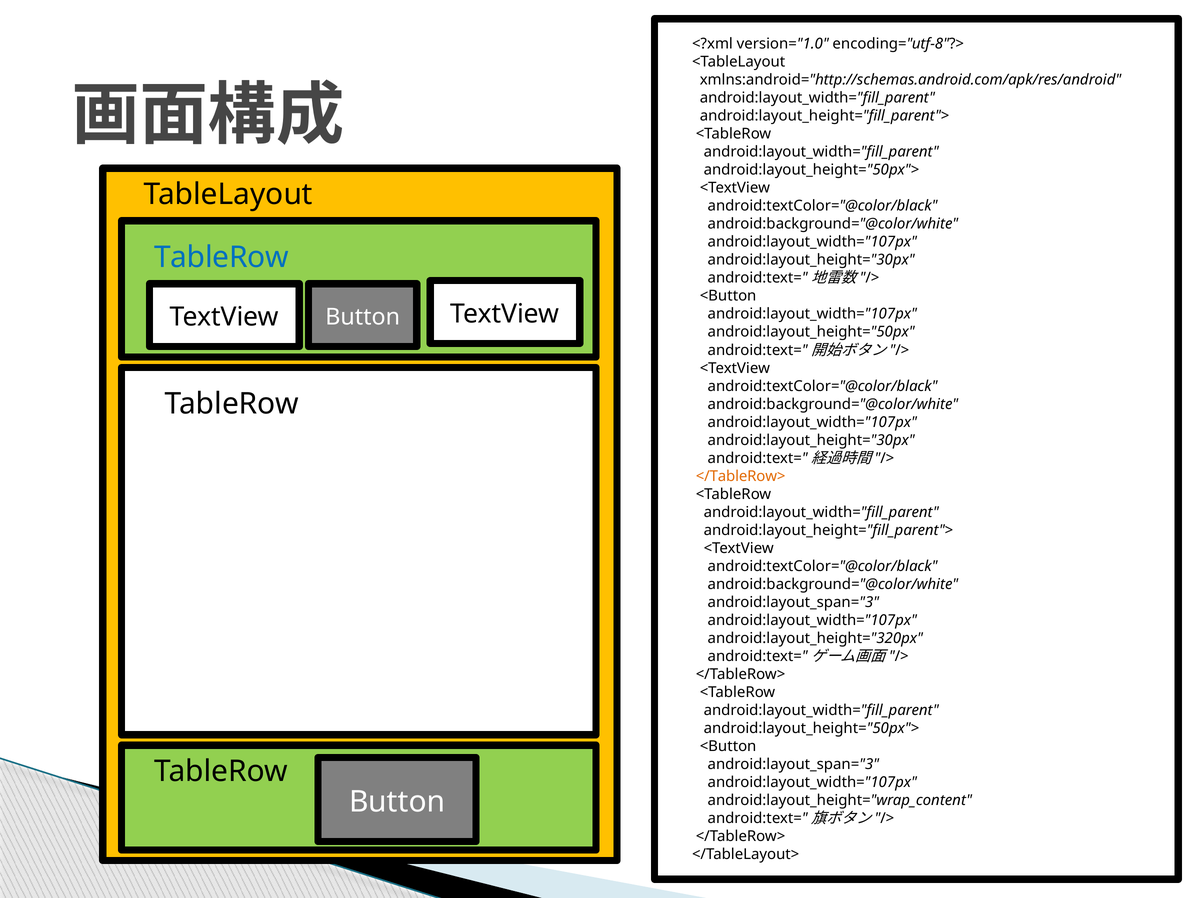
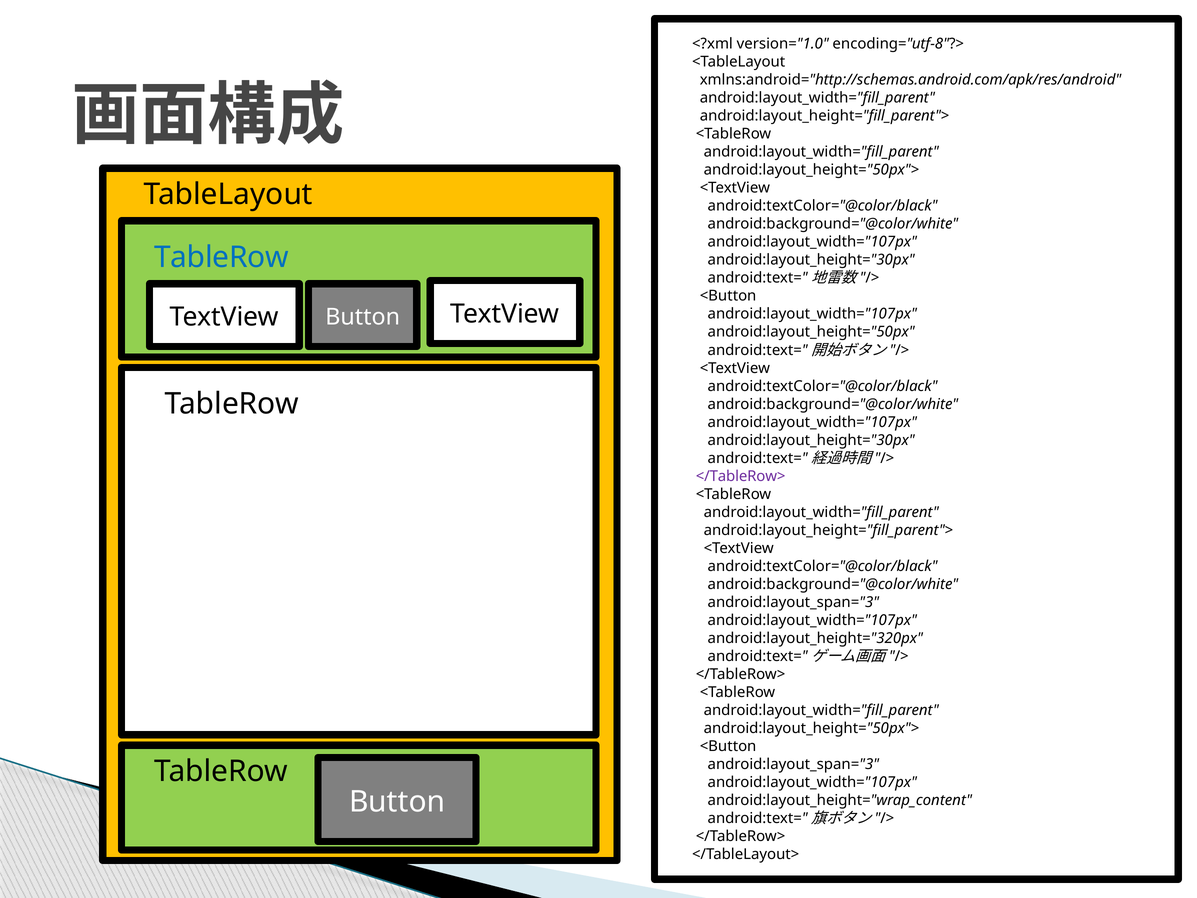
</TableRow> at (741, 476) colour: orange -> purple
